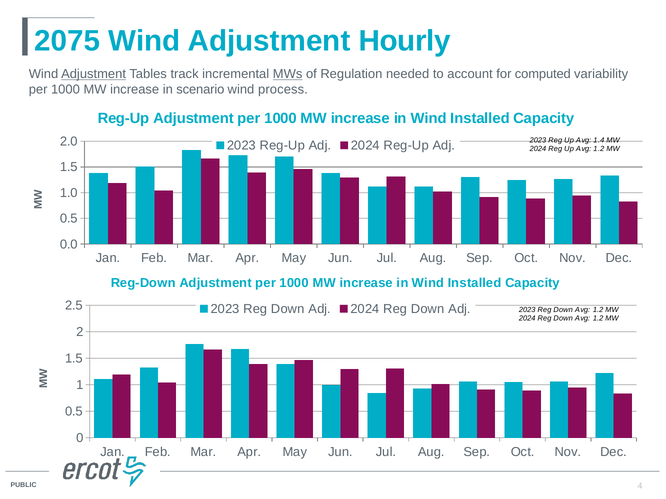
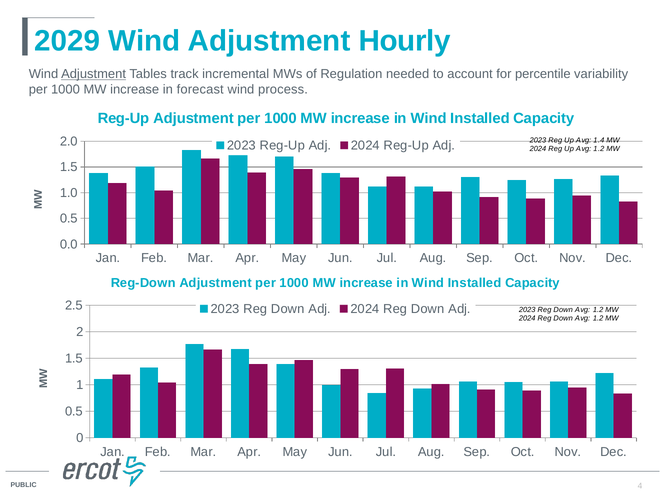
2075: 2075 -> 2029
MWs underline: present -> none
computed: computed -> percentile
scenario: scenario -> forecast
